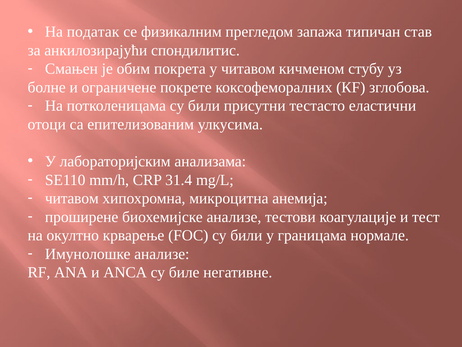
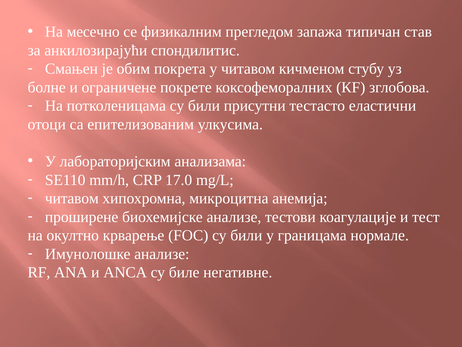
податак: податак -> месечно
31.4: 31.4 -> 17.0
